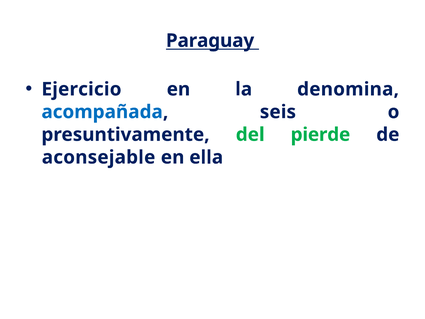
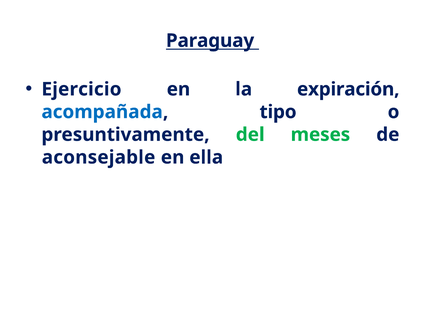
denomina: denomina -> expiración
seis: seis -> tipo
pierde: pierde -> meses
